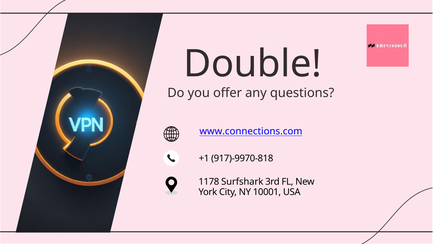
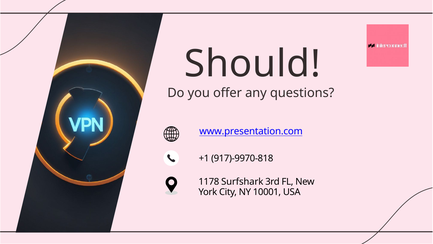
Double: Double -> Should
www.connections.com: www.connections.com -> www.presentation.com
